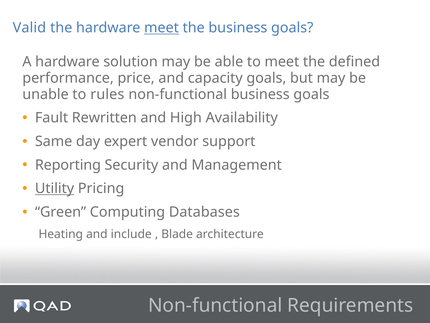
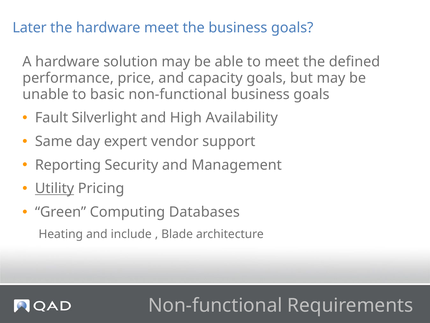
Valid: Valid -> Later
meet at (162, 28) underline: present -> none
rules: rules -> basic
Rewritten: Rewritten -> Silverlight
